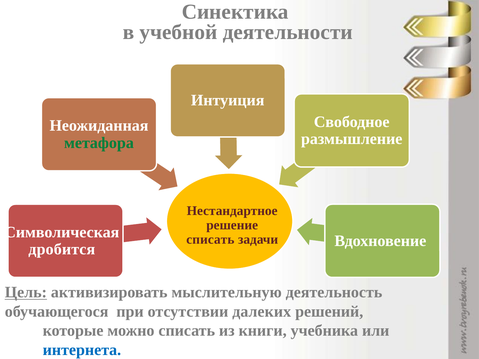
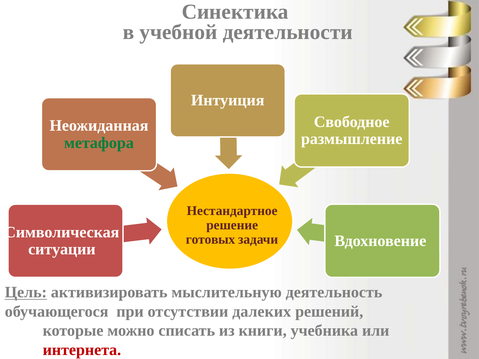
списать at (210, 240): списать -> готовых
дробится: дробится -> ситуации
интернета at (82, 350) colour: blue -> red
